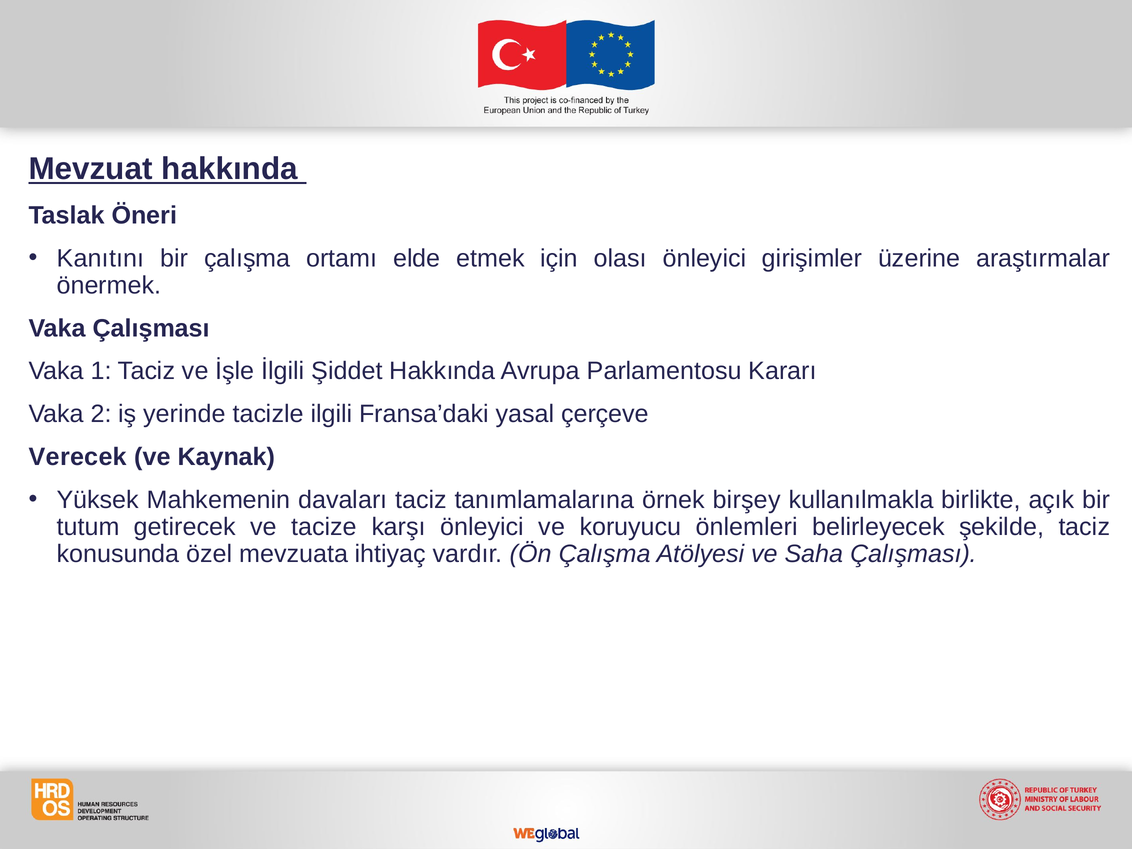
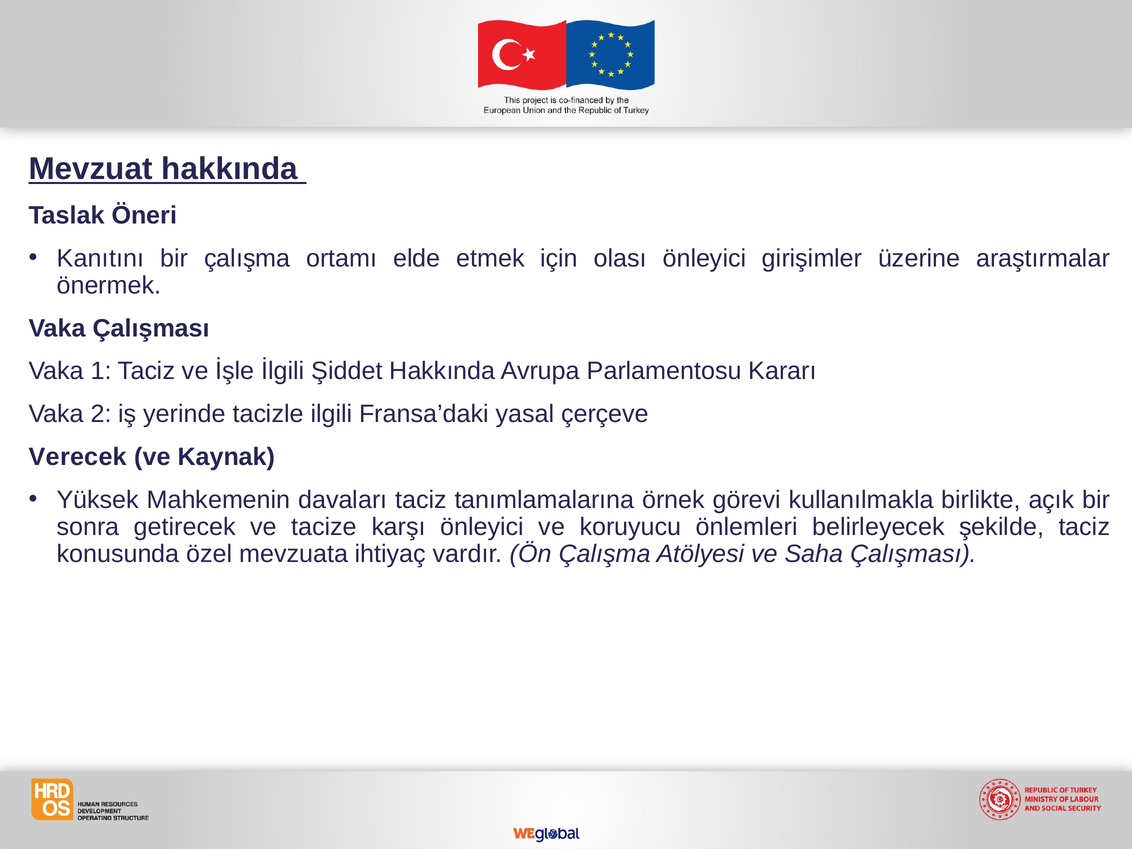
birşey: birşey -> görevi
tutum: tutum -> sonra
